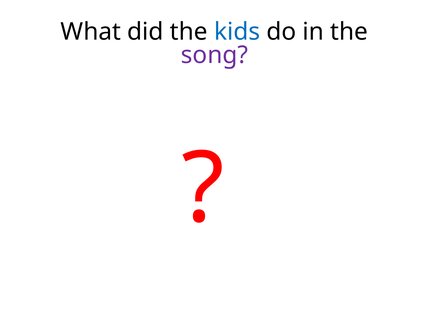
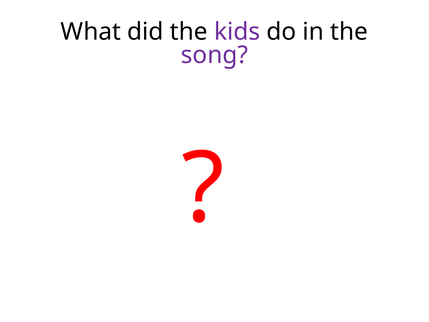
kids colour: blue -> purple
